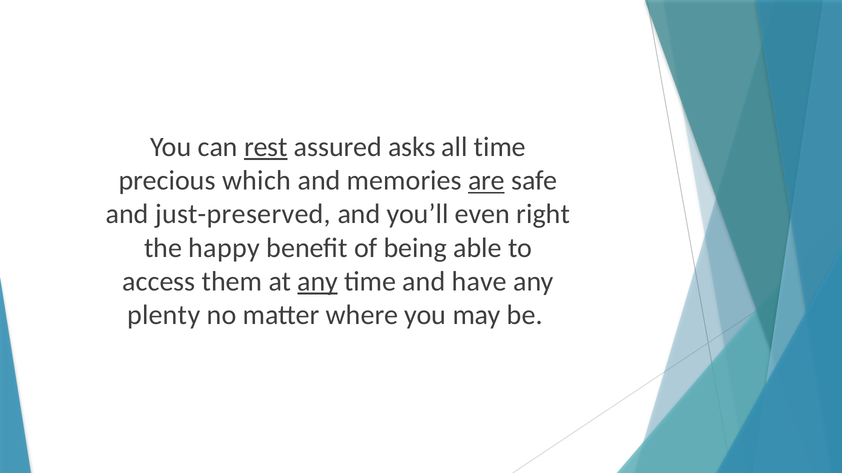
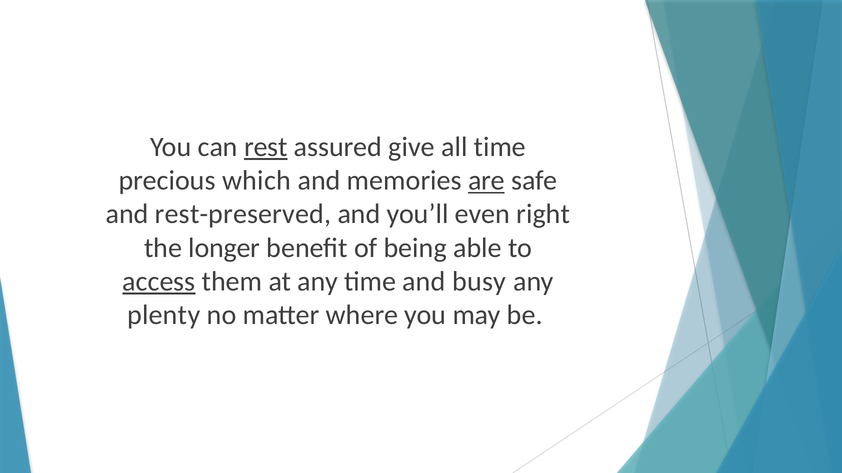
asks: asks -> give
just-preserved: just-preserved -> rest-preserved
happy: happy -> longer
access underline: none -> present
any at (318, 282) underline: present -> none
have: have -> busy
